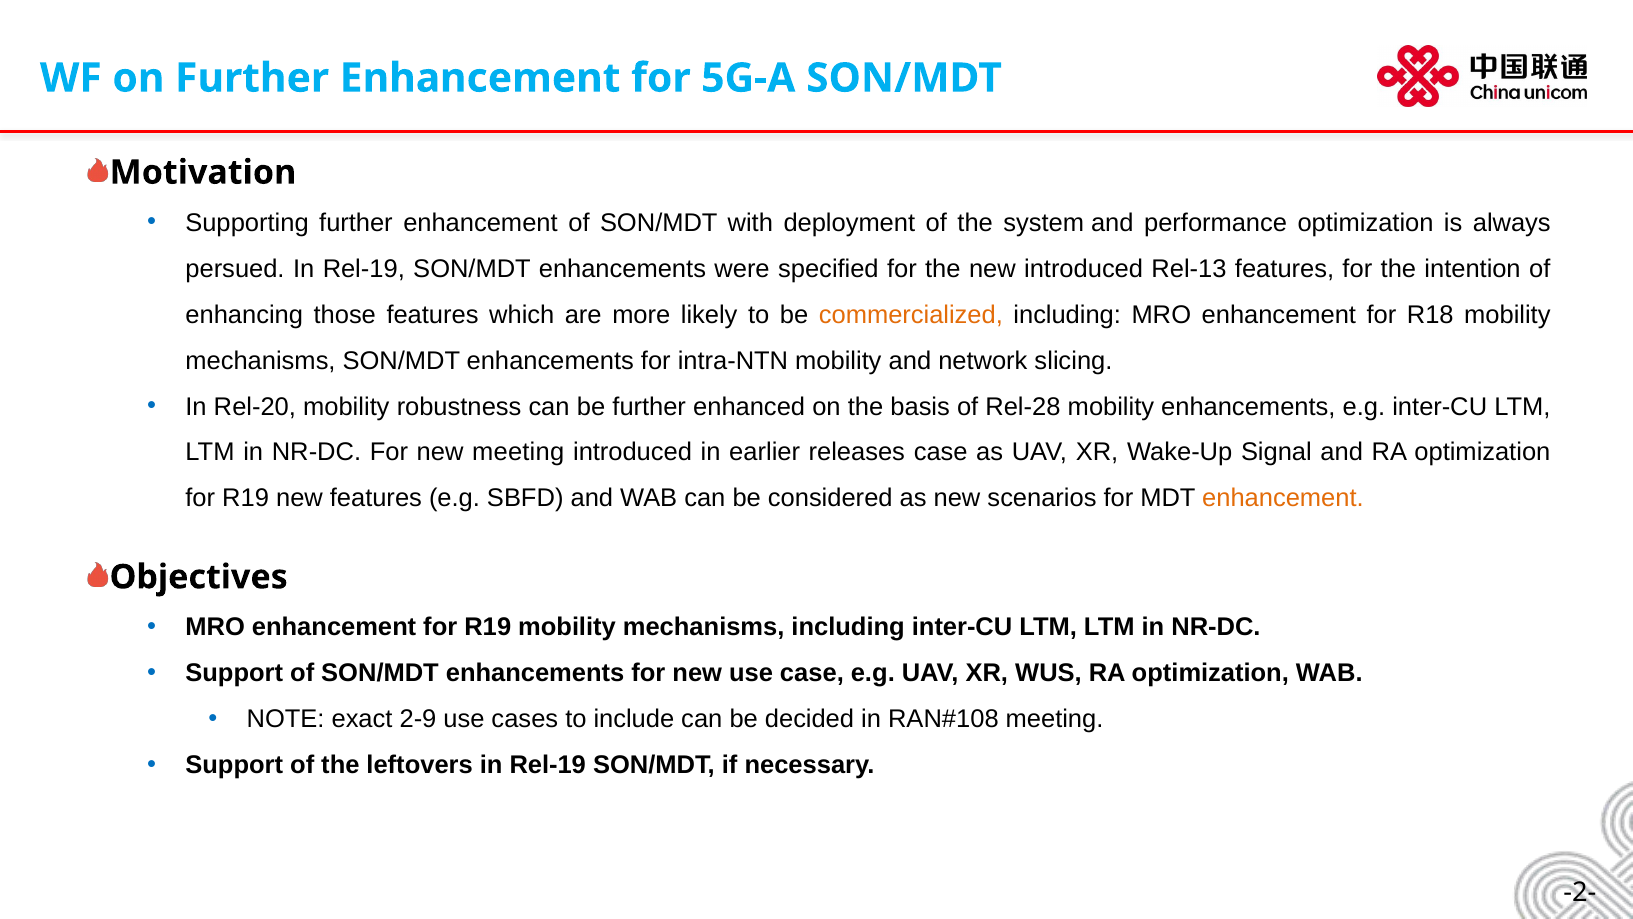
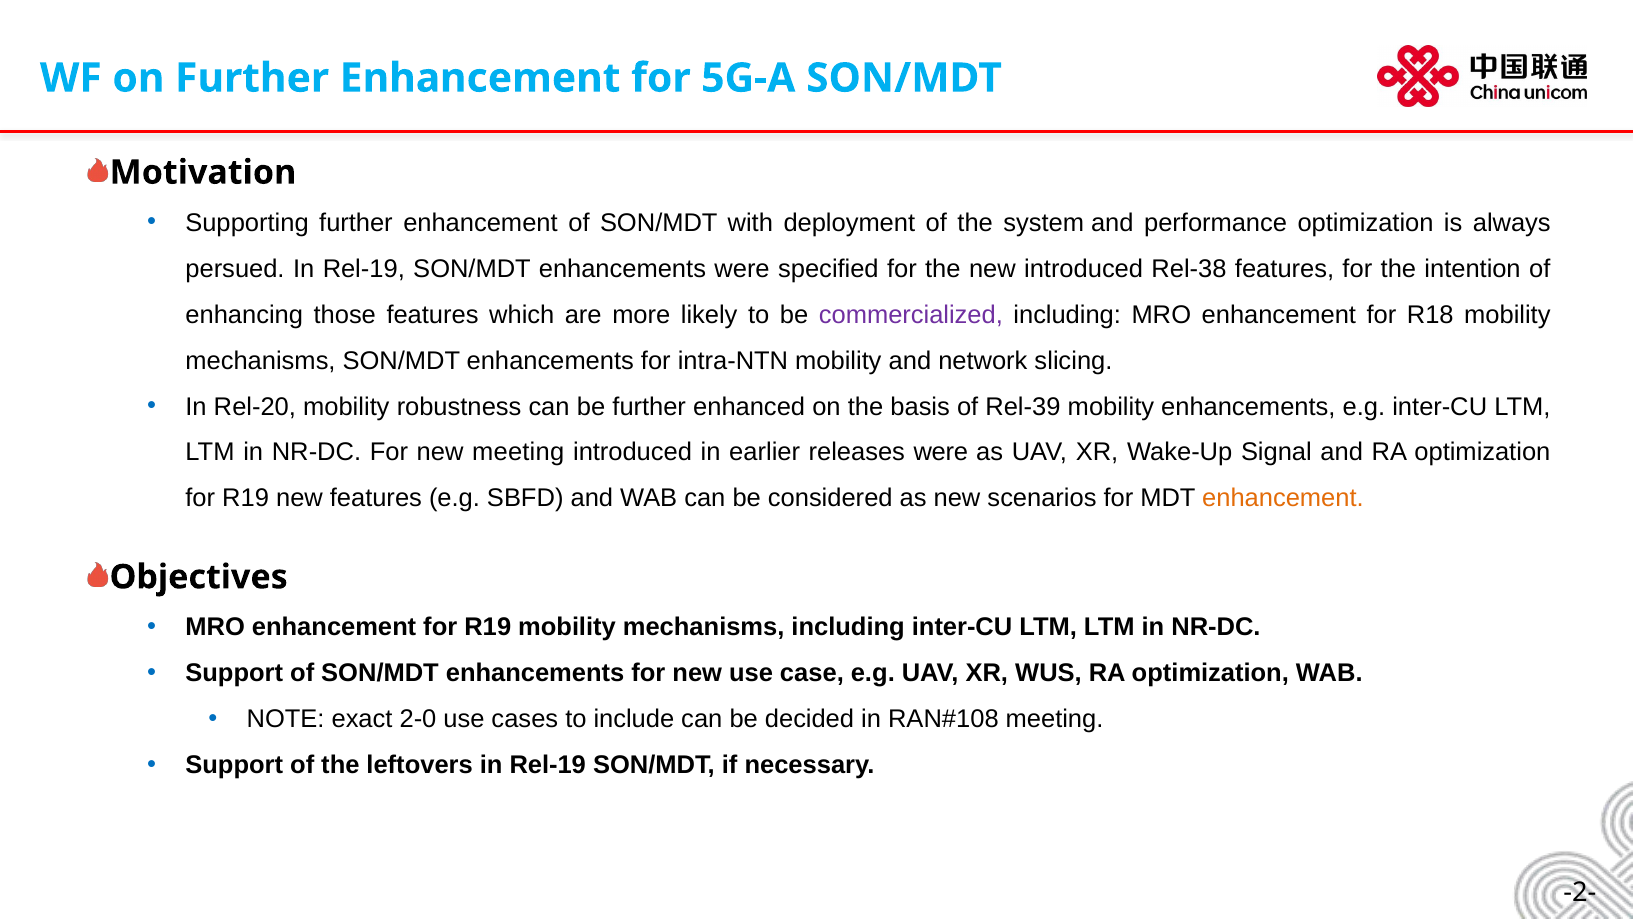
Rel-13: Rel-13 -> Rel-38
commercialized colour: orange -> purple
Rel-28: Rel-28 -> Rel-39
releases case: case -> were
2-9: 2-9 -> 2-0
